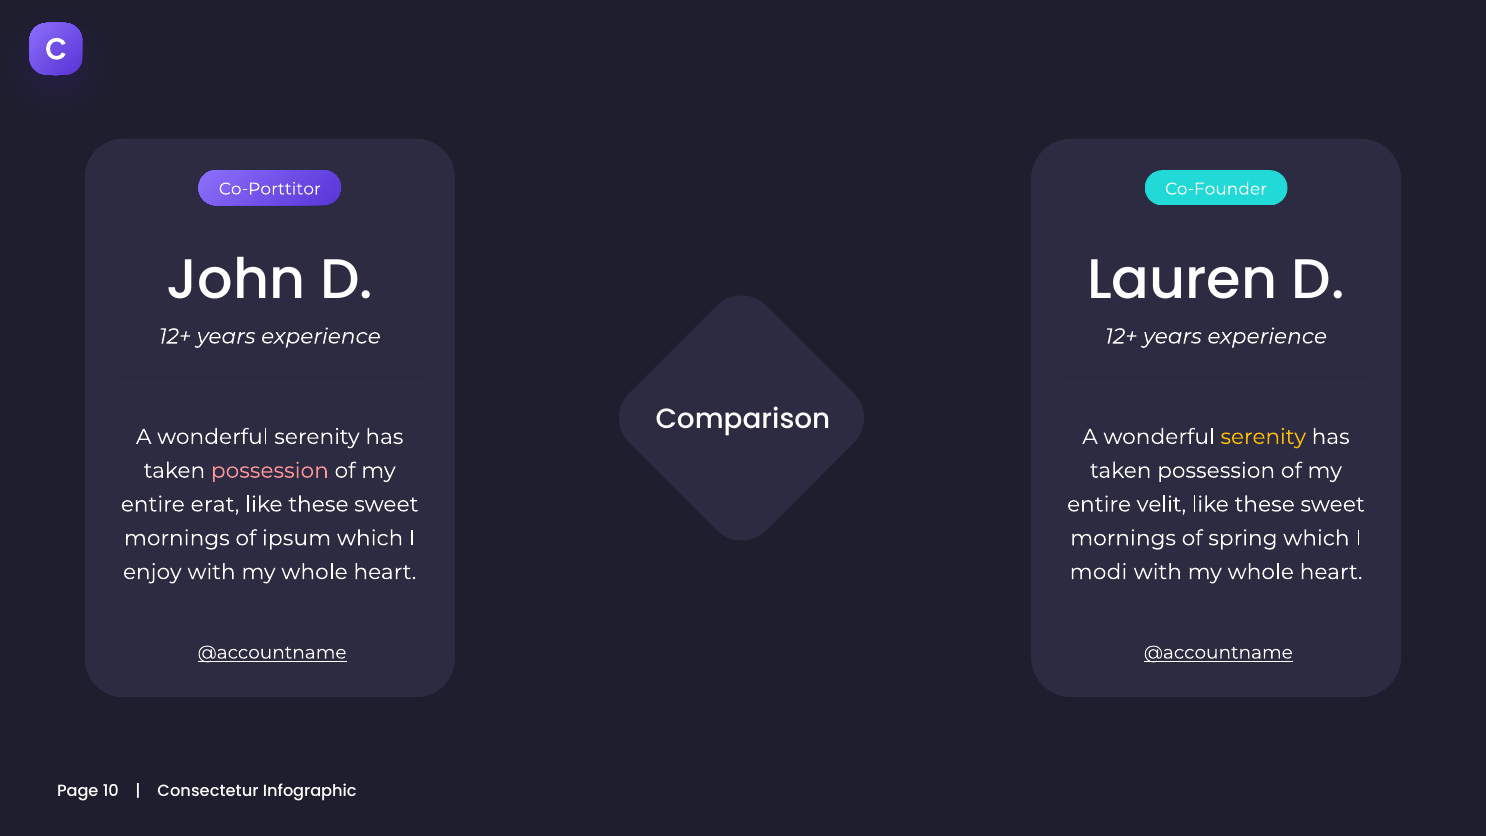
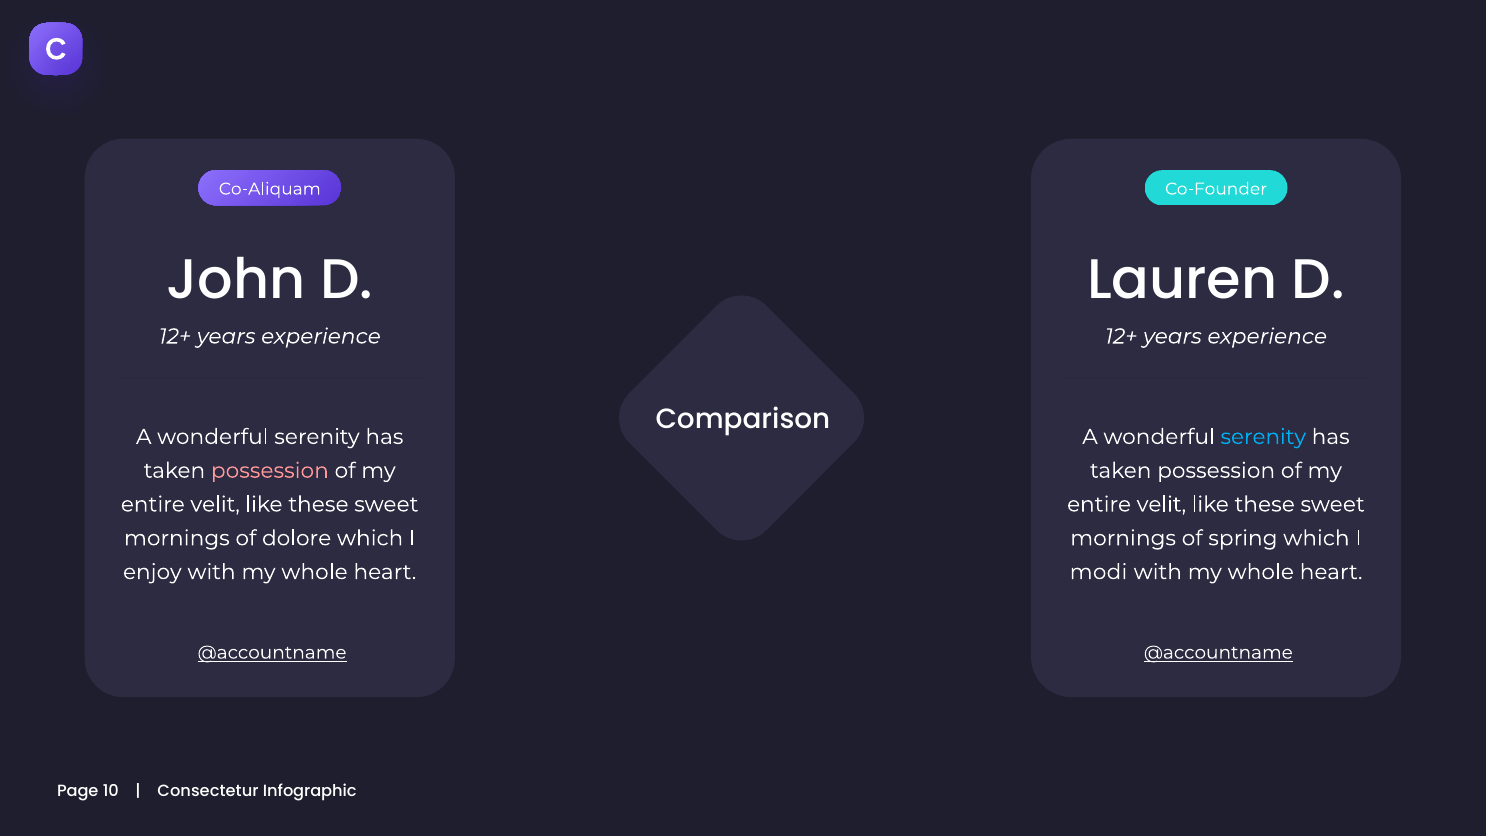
Co-Porttitor: Co-Porttitor -> Co-Aliquam
serenity at (1263, 437) colour: yellow -> light blue
erat at (215, 504): erat -> velit
ipsum: ipsum -> dolore
